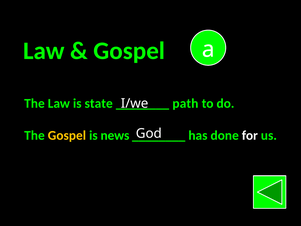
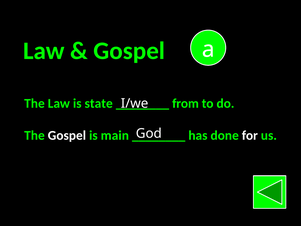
path: path -> from
Gospel at (67, 135) colour: yellow -> white
news: news -> main
